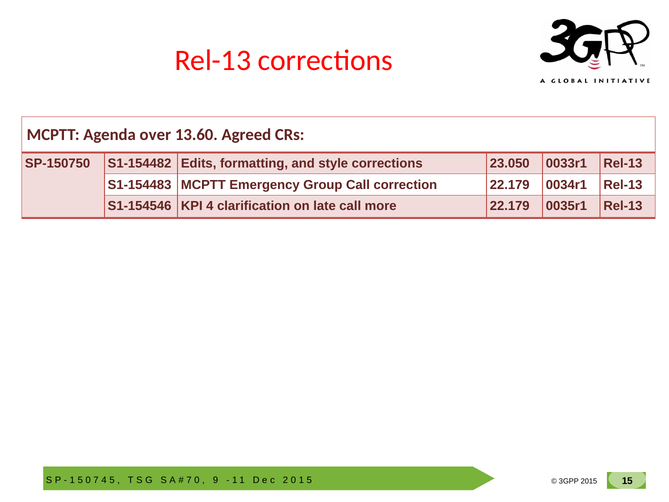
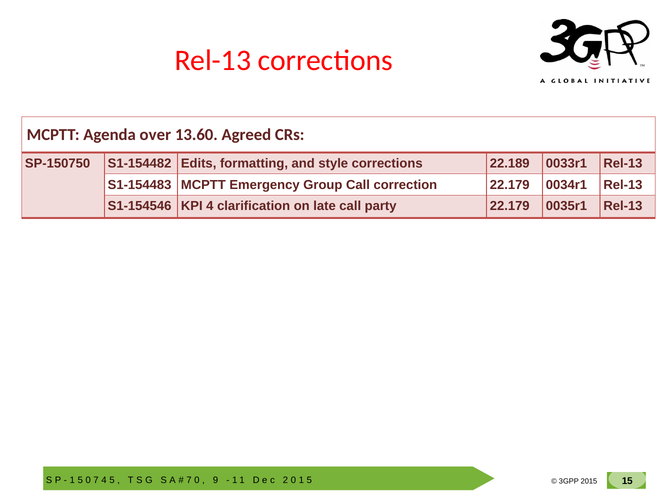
23.050: 23.050 -> 22.189
more: more -> party
